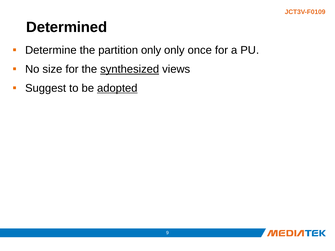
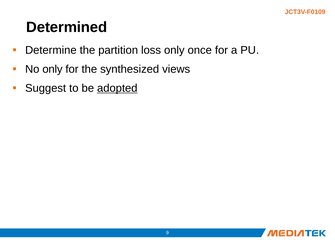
partition only: only -> loss
No size: size -> only
synthesized underline: present -> none
